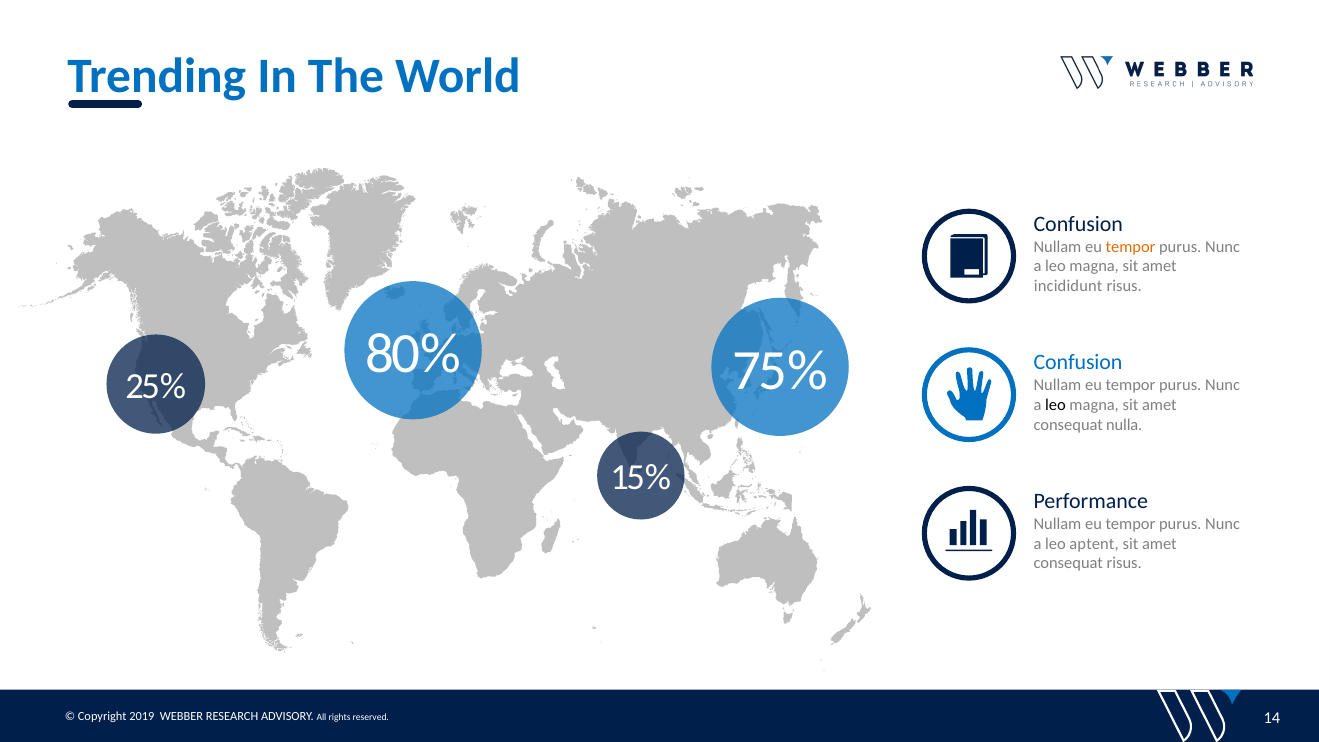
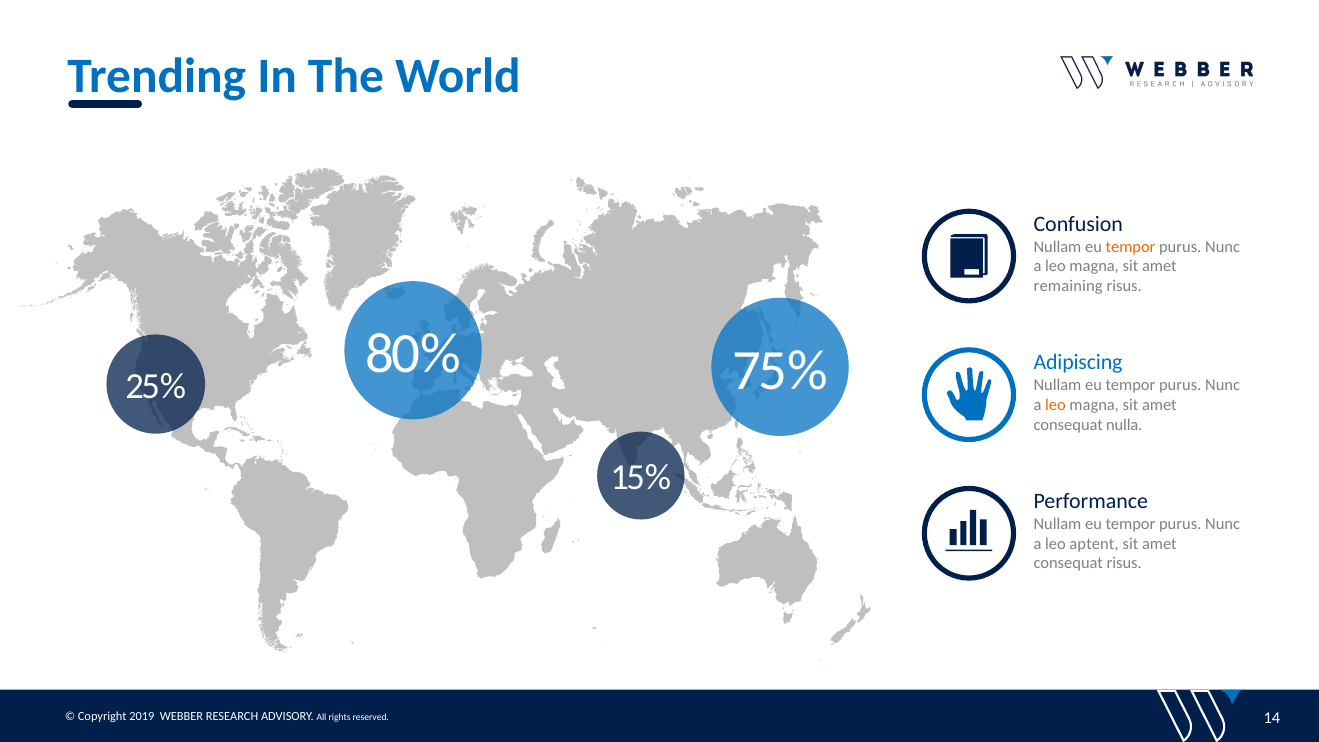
incididunt: incididunt -> remaining
Confusion at (1078, 362): Confusion -> Adipiscing
leo at (1055, 405) colour: black -> orange
